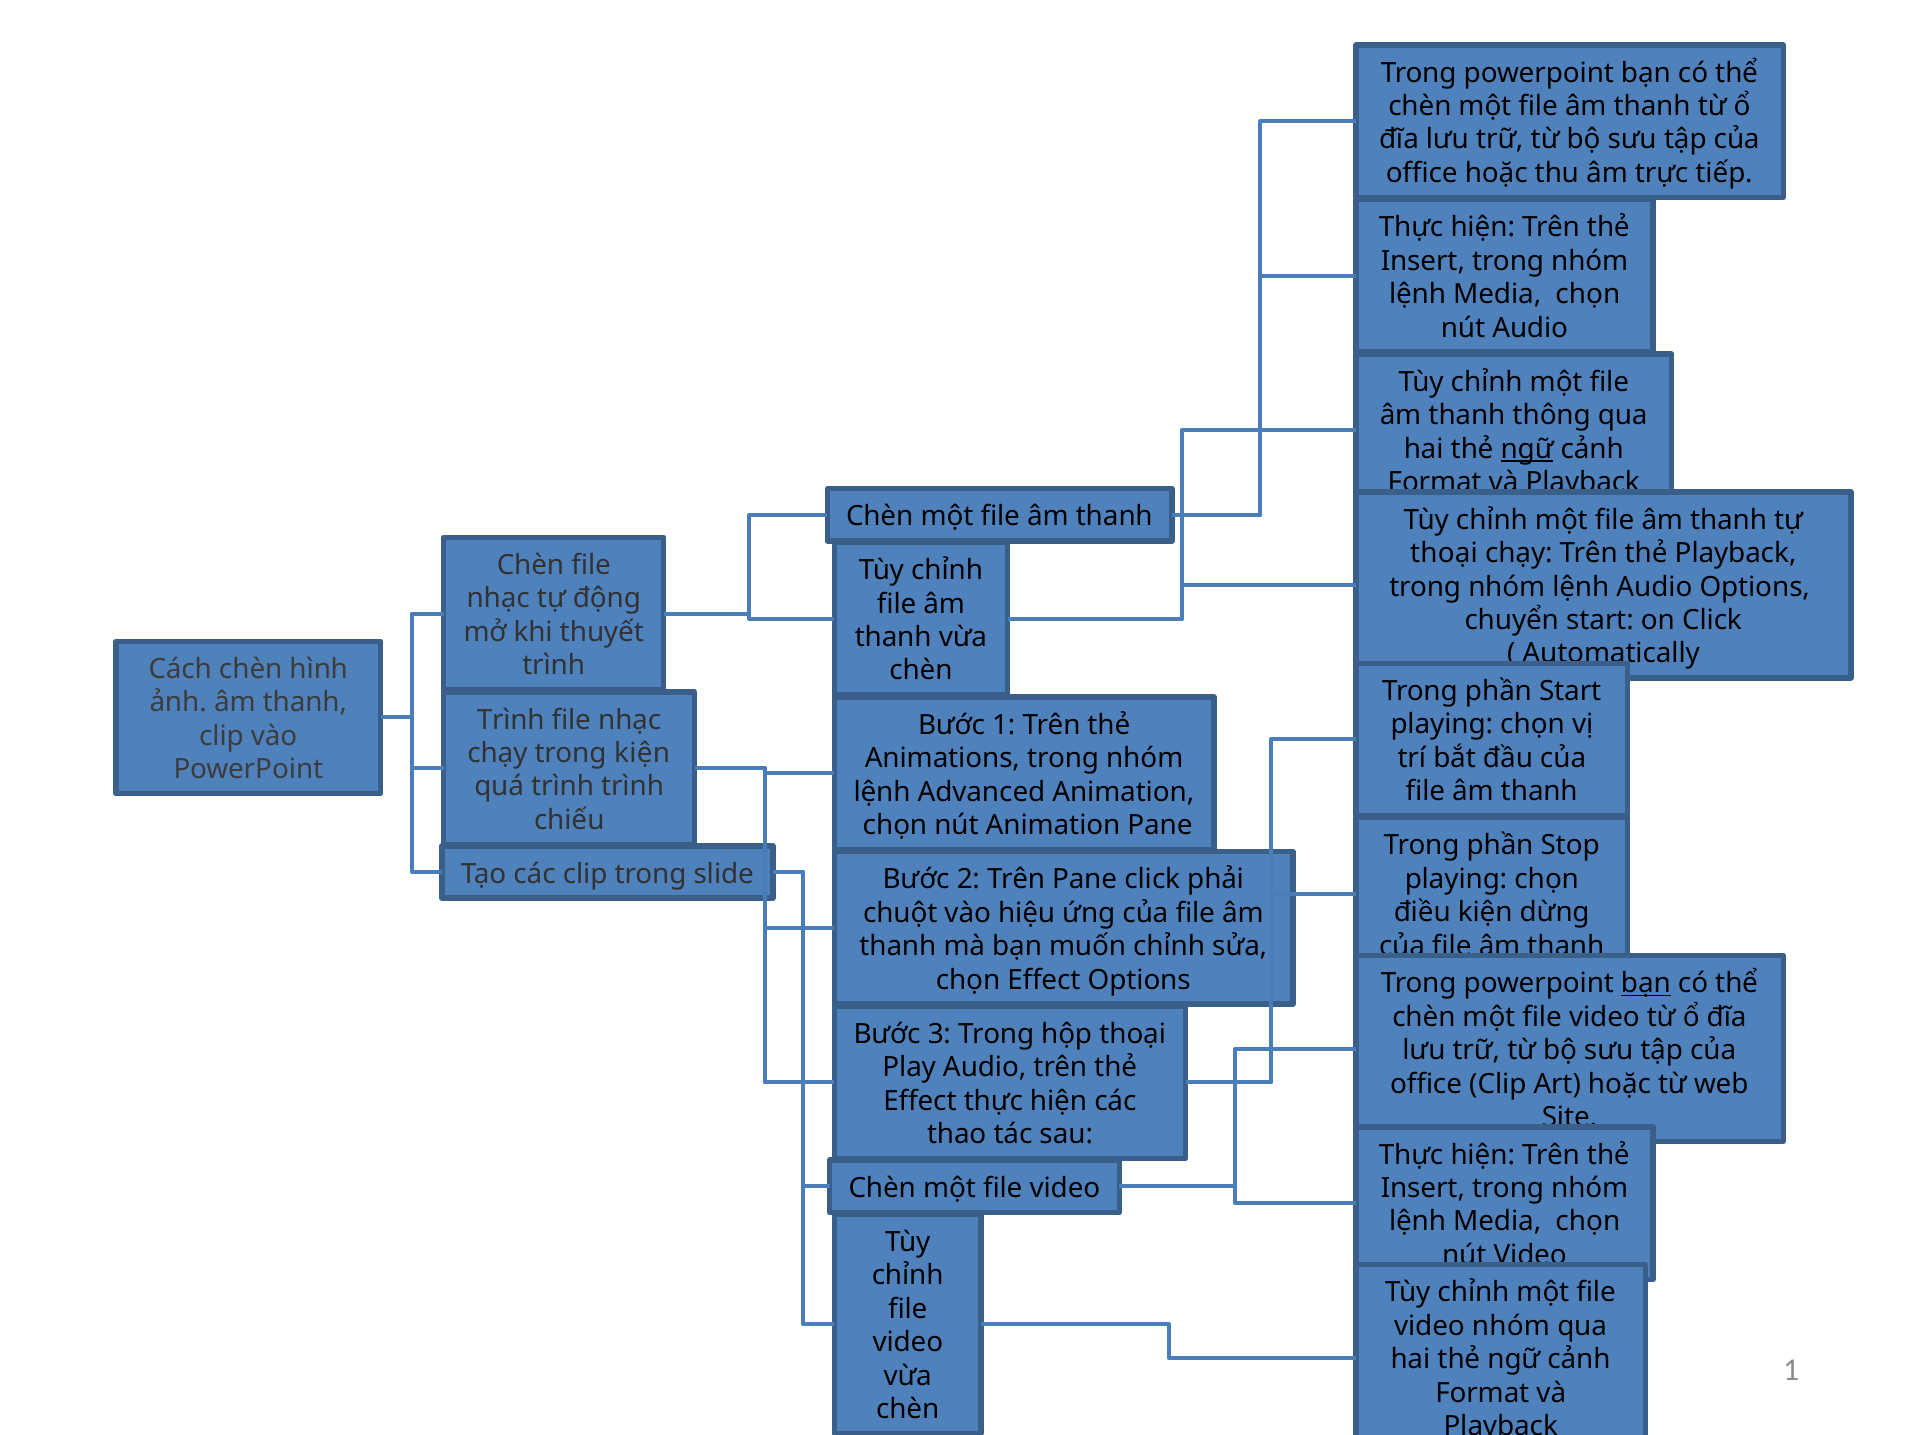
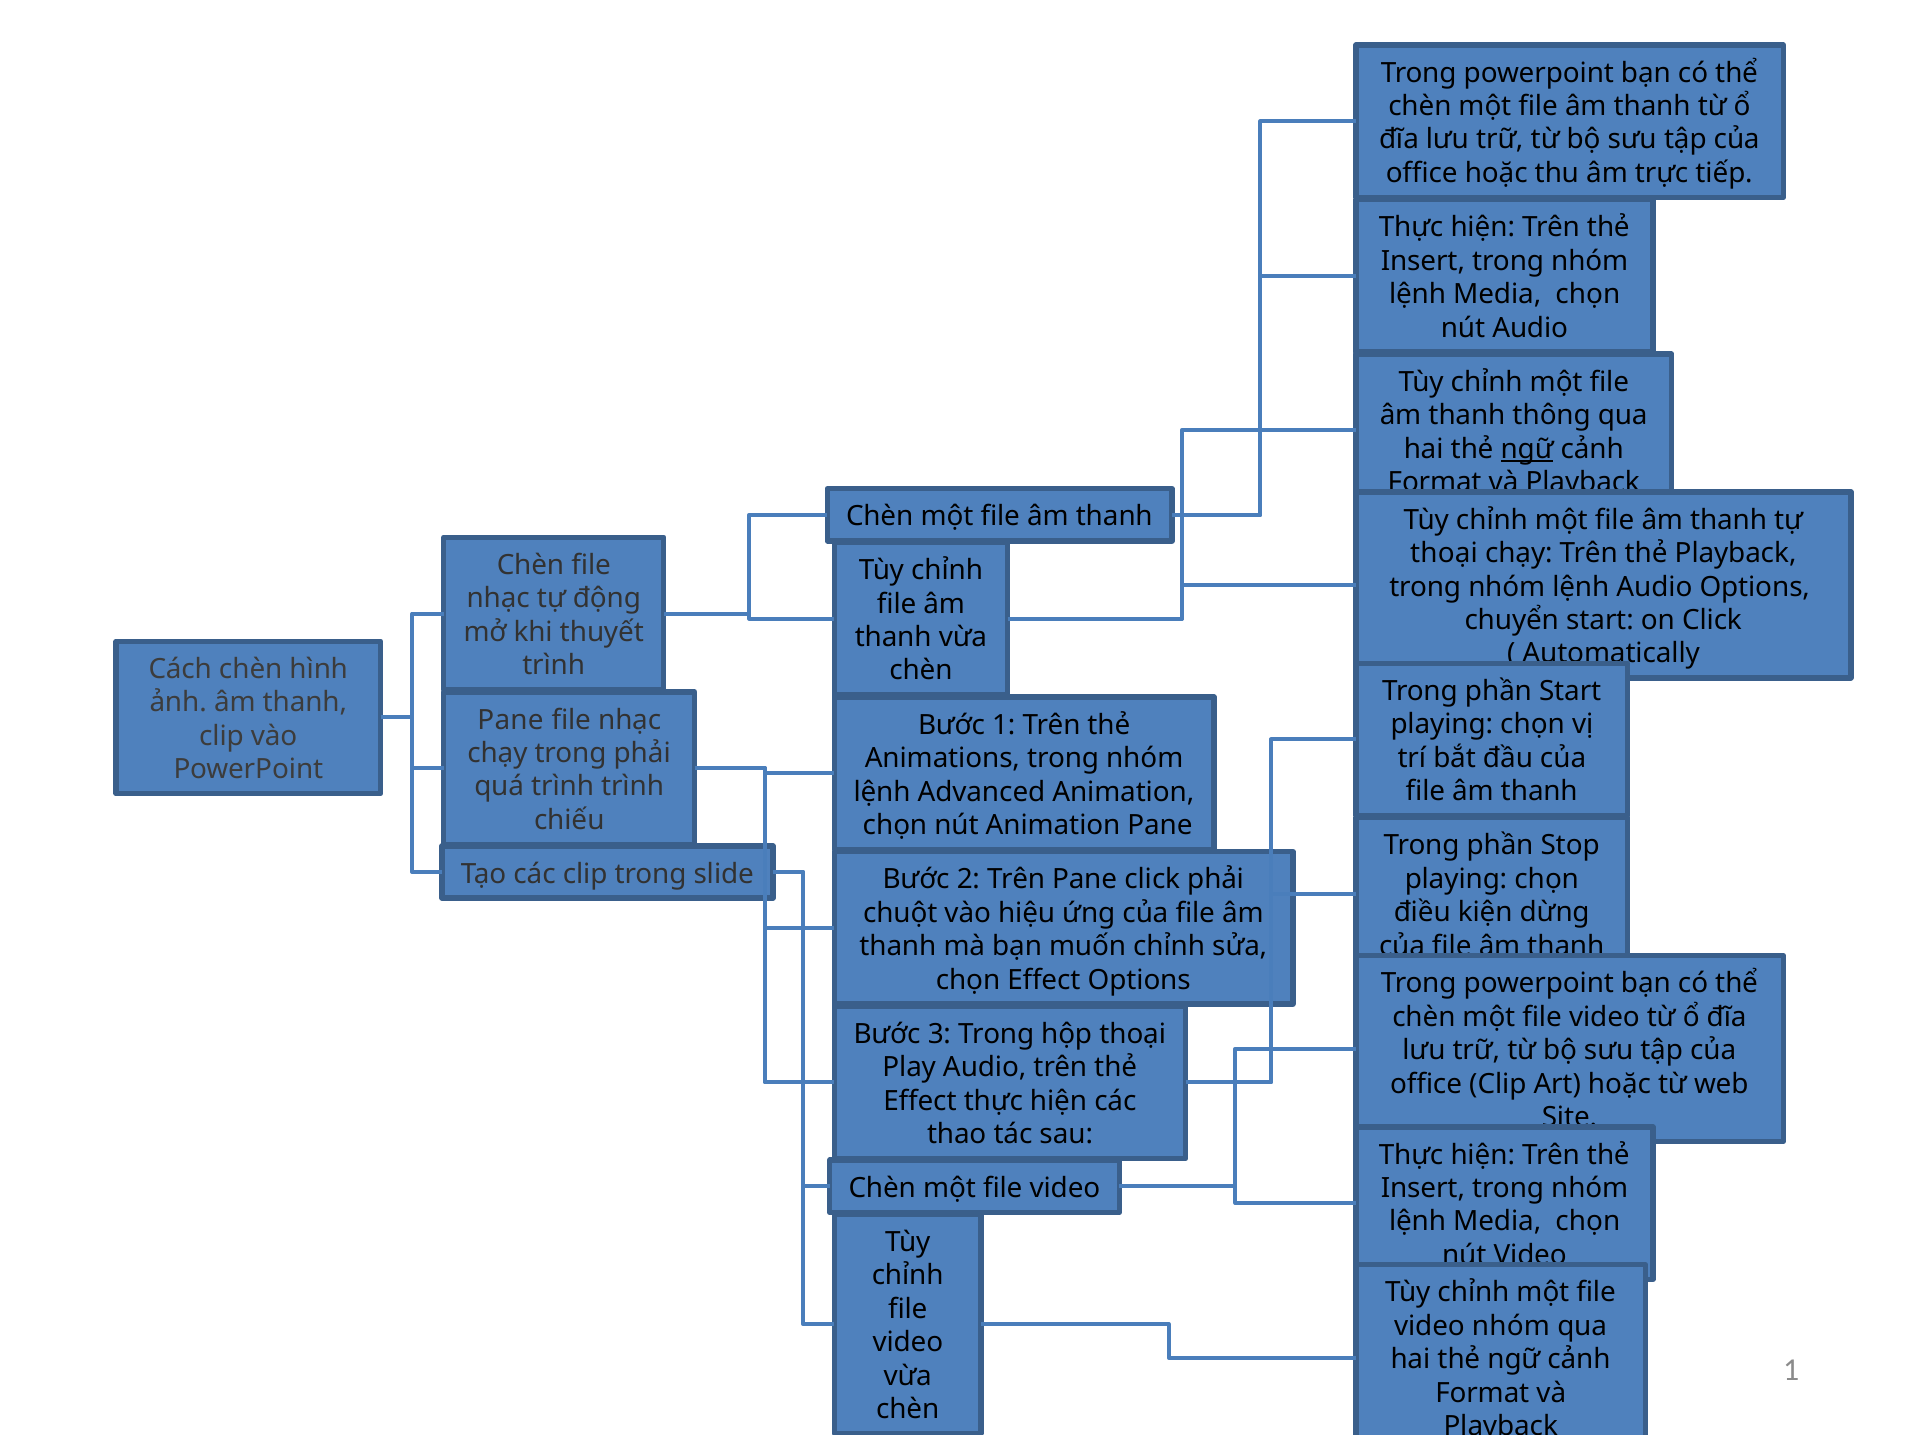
Trình at (511, 720): Trình -> Pane
trong kiện: kiện -> phải
bạn at (1646, 984) underline: present -> none
